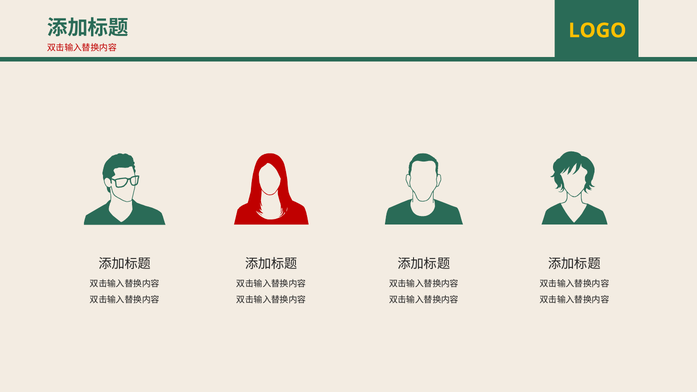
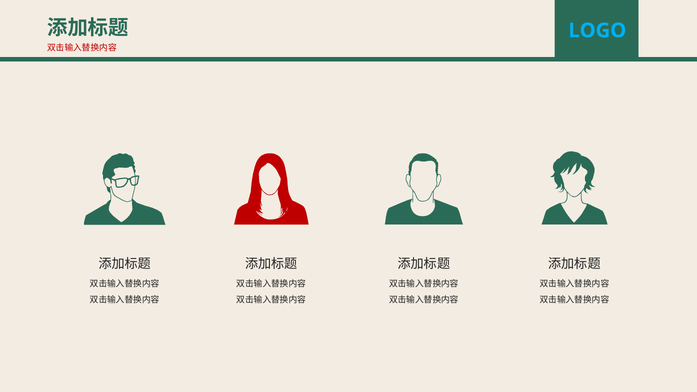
LOGO colour: yellow -> light blue
